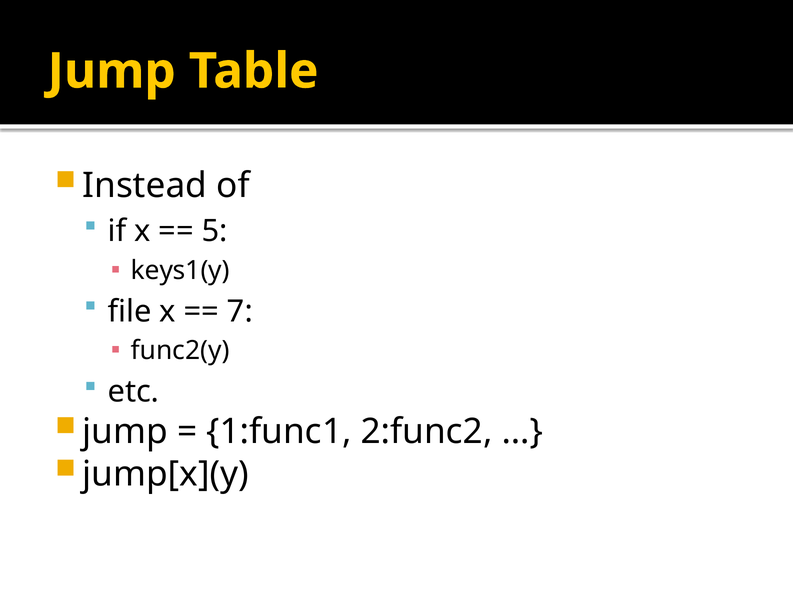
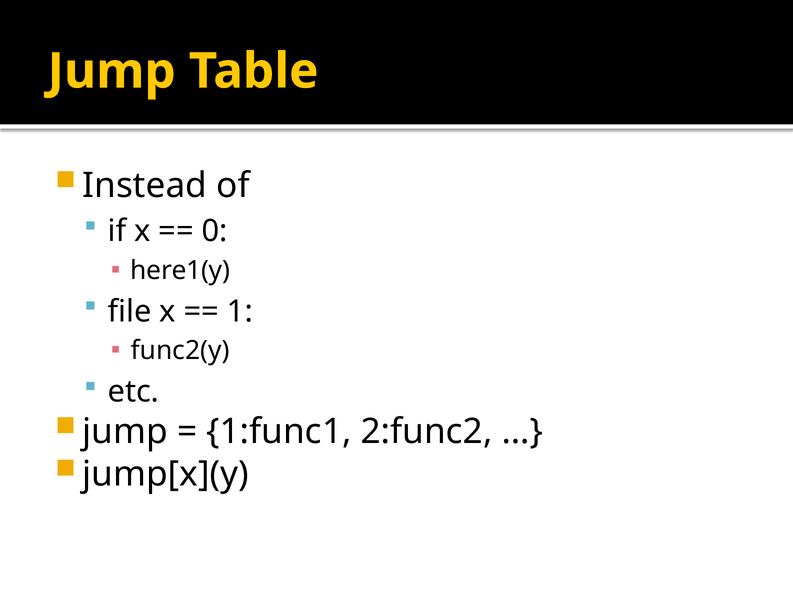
5: 5 -> 0
keys1(y: keys1(y -> here1(y
7: 7 -> 1
